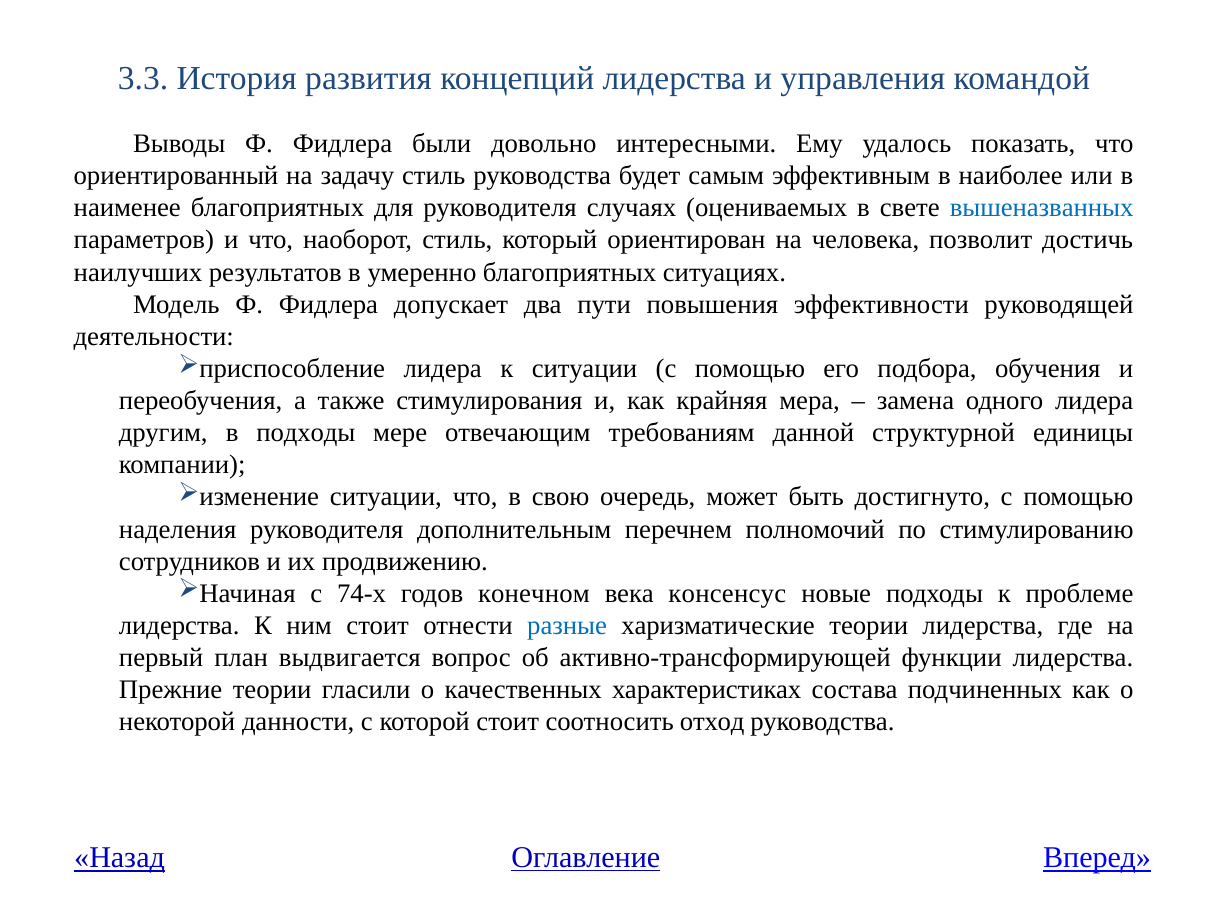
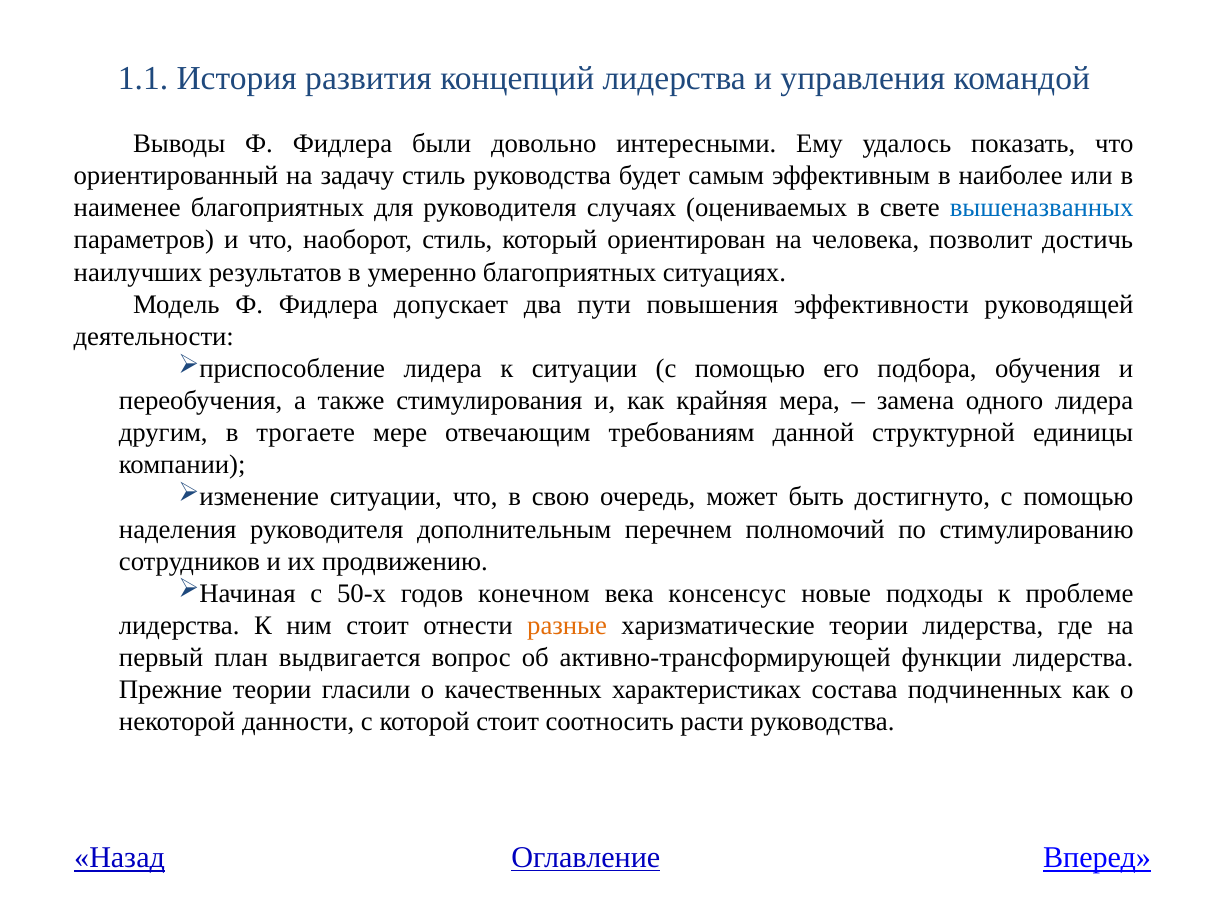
3.3: 3.3 -> 1.1
в подходы: подходы -> трогаете
74-х: 74-х -> 50-х
разные colour: blue -> orange
отход: отход -> расти
